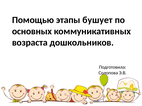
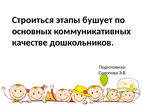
Помощью: Помощью -> Строиться
возраста: возраста -> качестве
